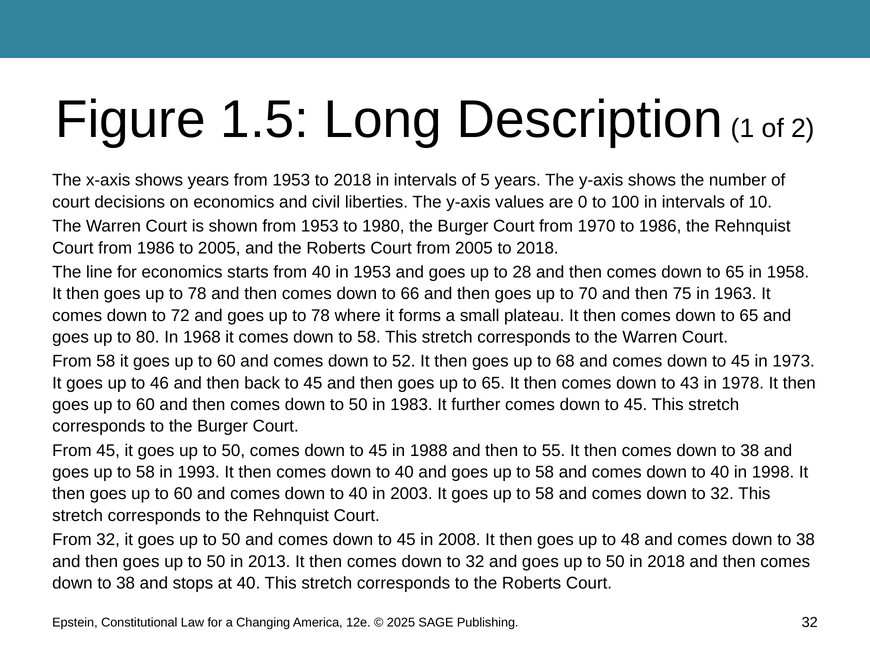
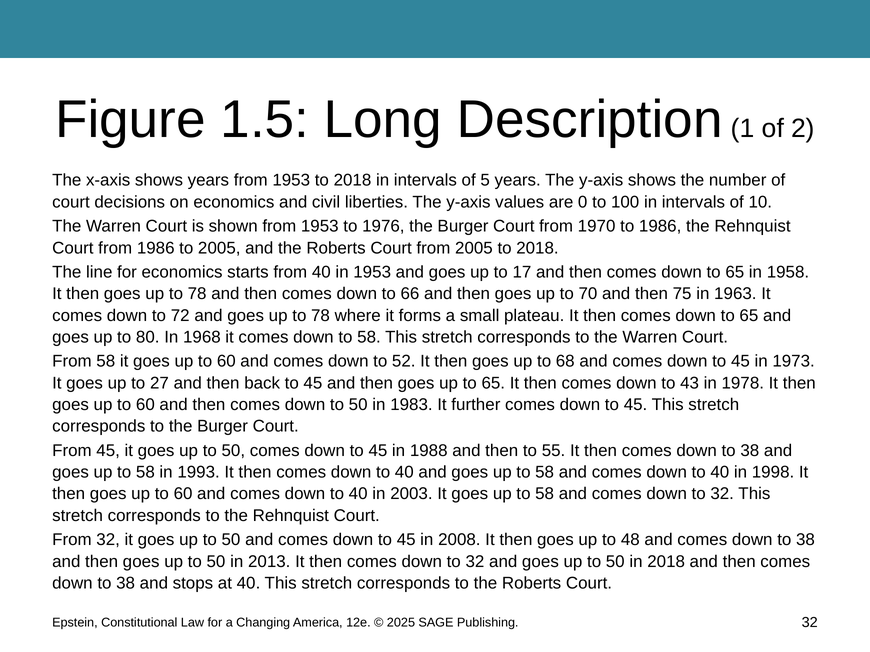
1980: 1980 -> 1976
28: 28 -> 17
46: 46 -> 27
